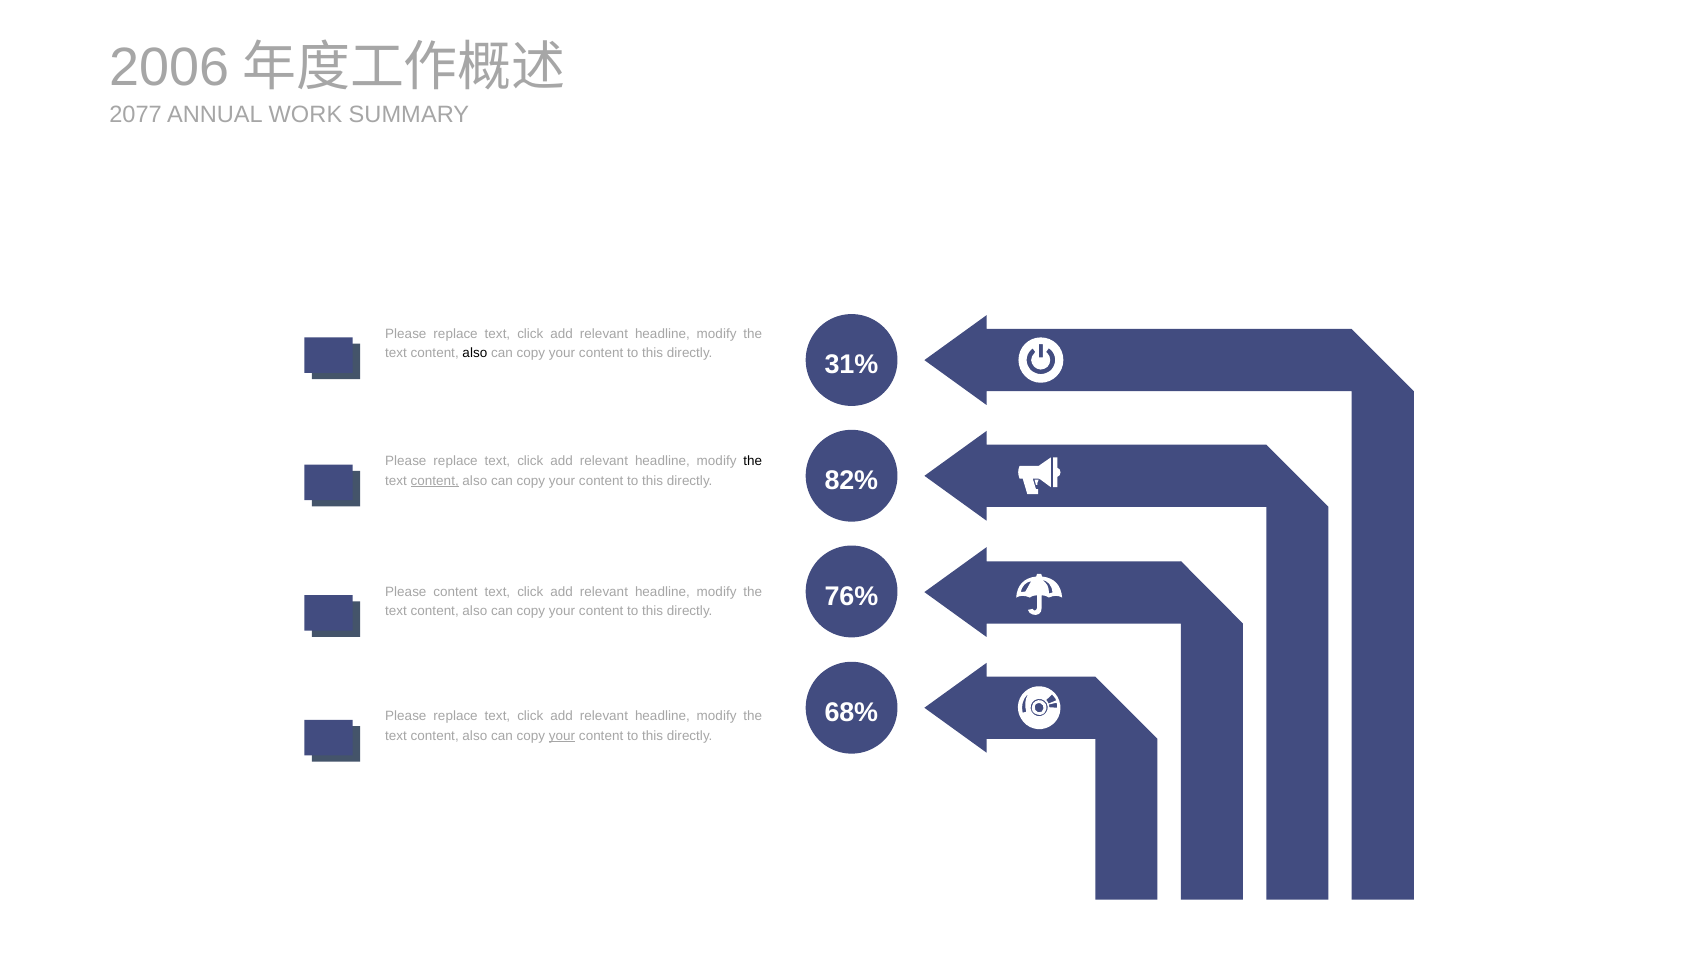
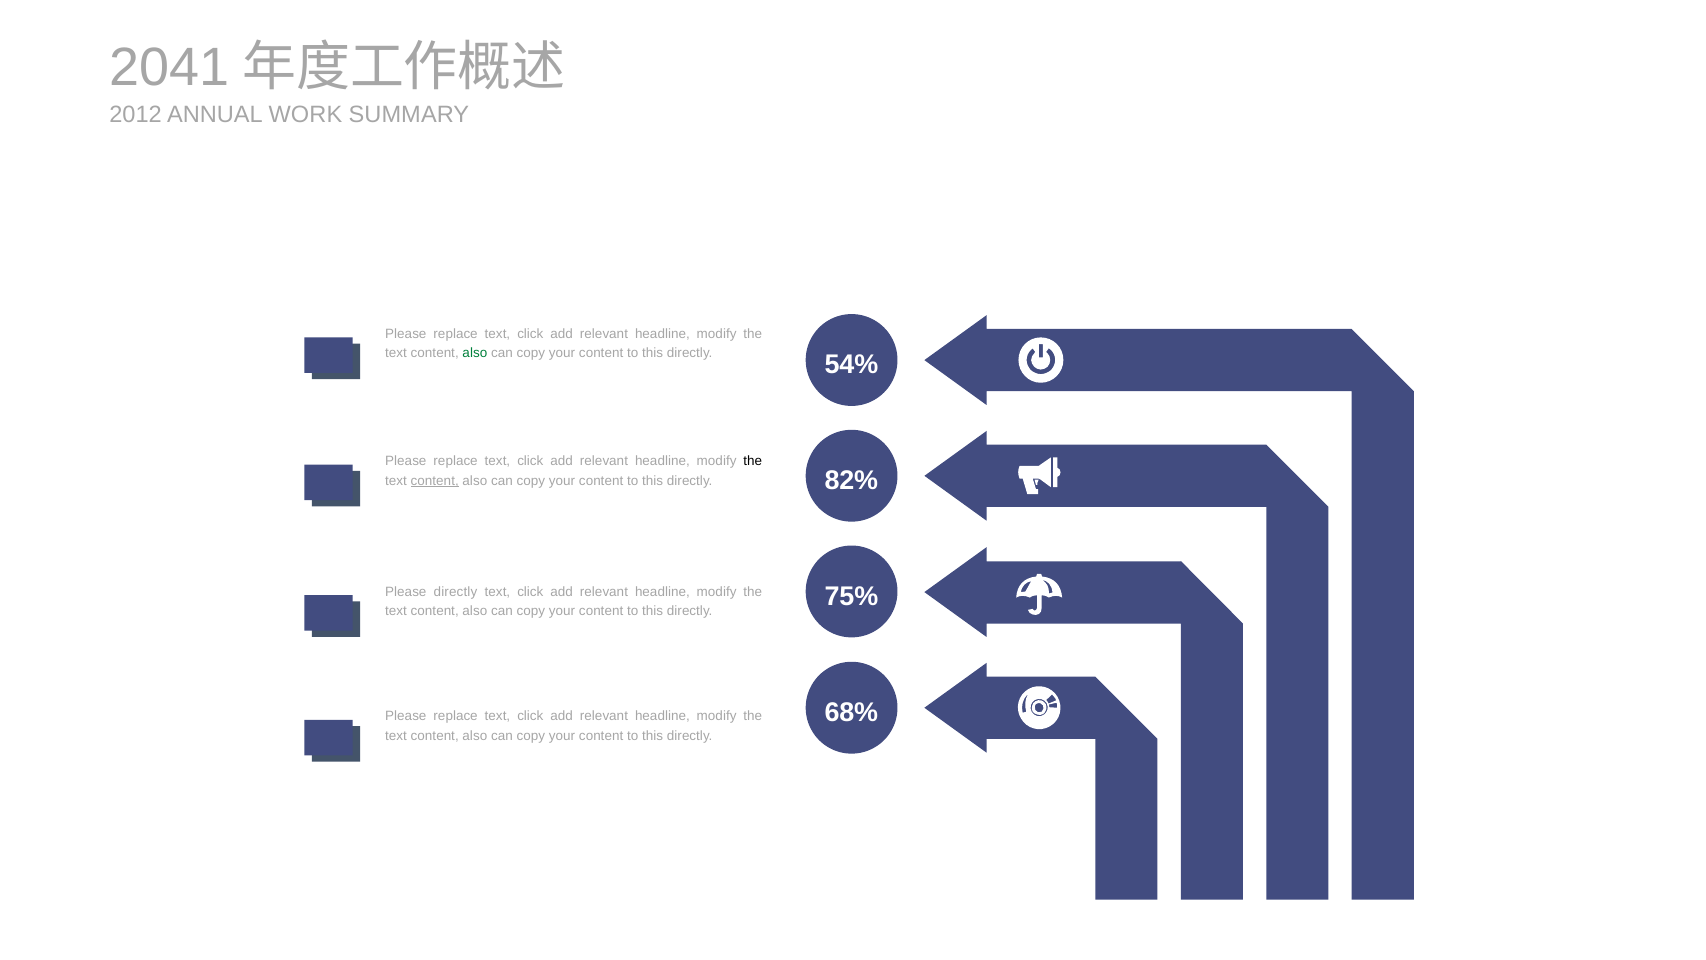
2006: 2006 -> 2041
2077: 2077 -> 2012
also at (475, 353) colour: black -> green
31%: 31% -> 54%
76%: 76% -> 75%
Please content: content -> directly
your at (562, 736) underline: present -> none
